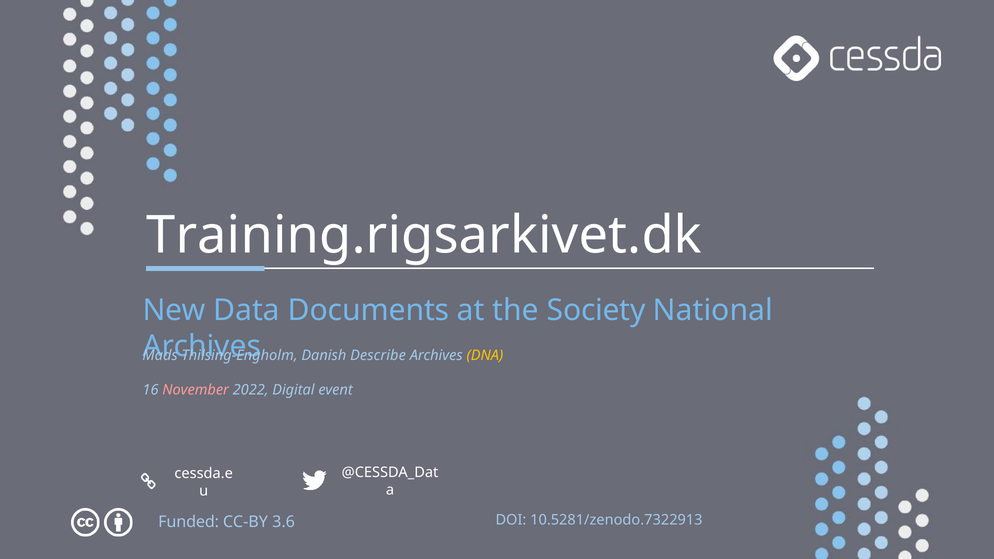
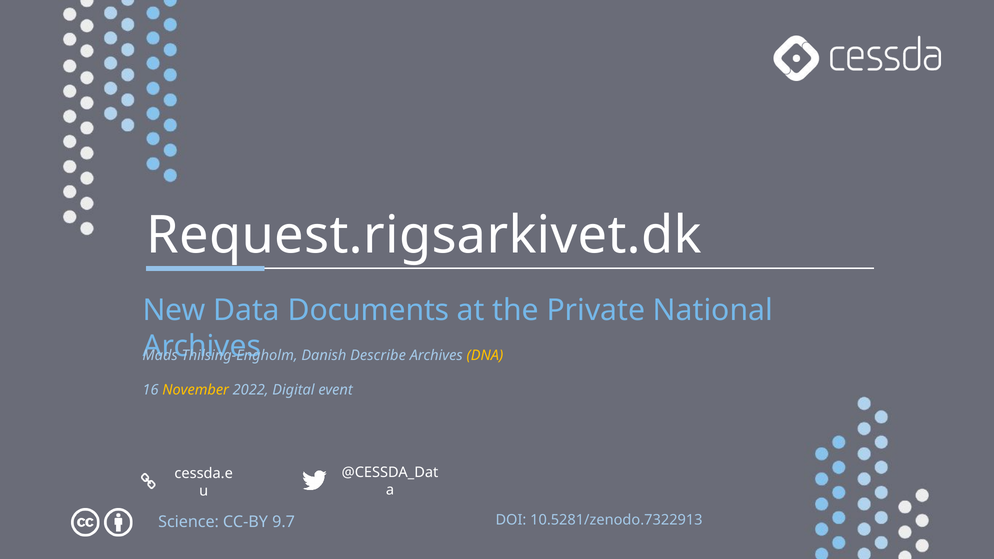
Training.rigsarkivet.dk: Training.rigsarkivet.dk -> Request.rigsarkivet.dk
Society: Society -> Private
November colour: pink -> yellow
Funded: Funded -> Science
3.6: 3.6 -> 9.7
